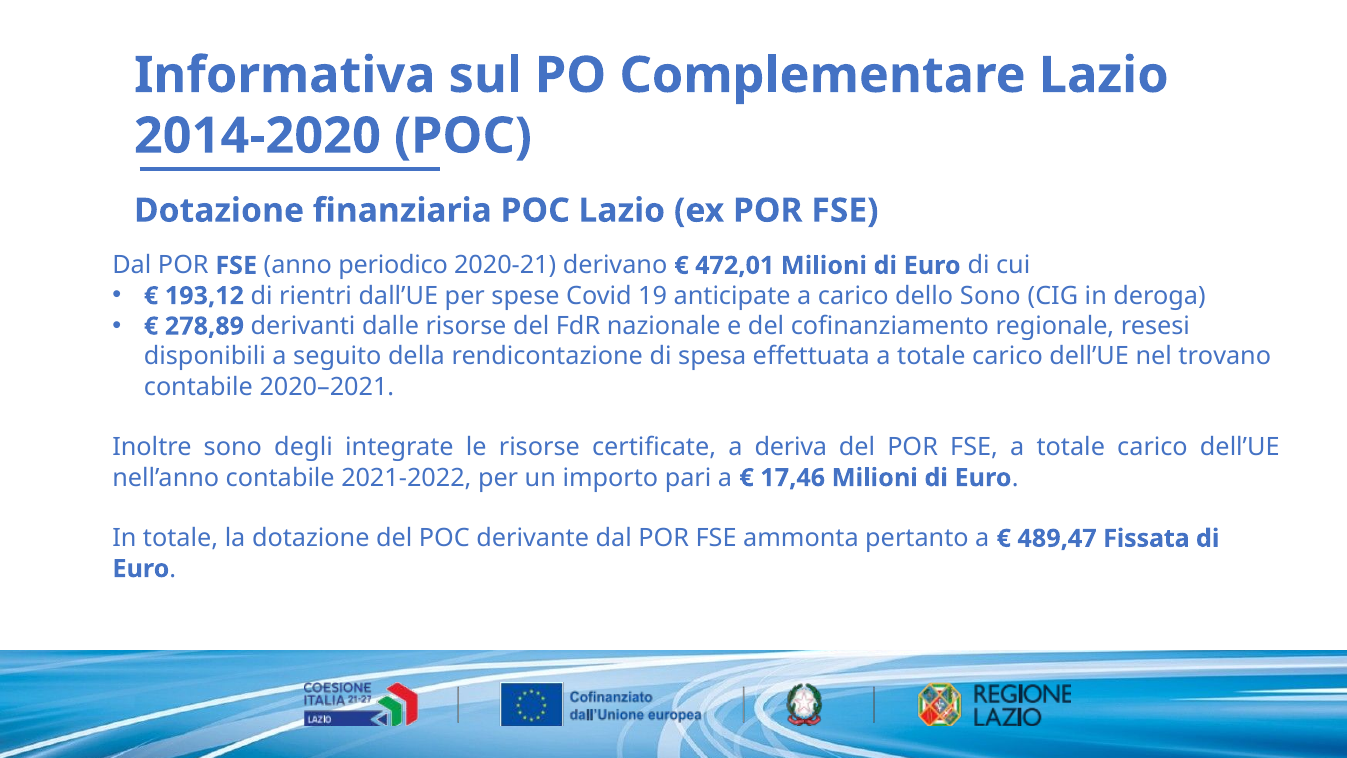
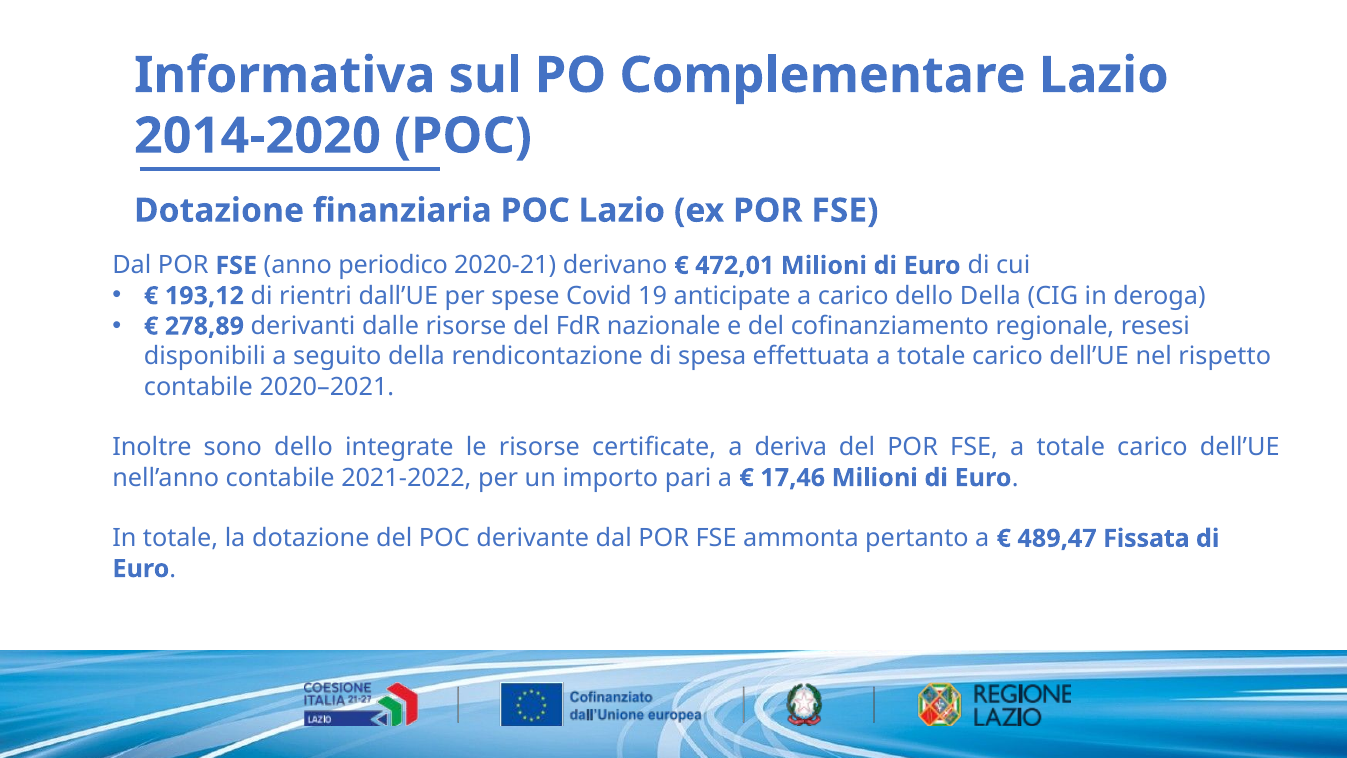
dello Sono: Sono -> Della
trovano: trovano -> rispetto
sono degli: degli -> dello
